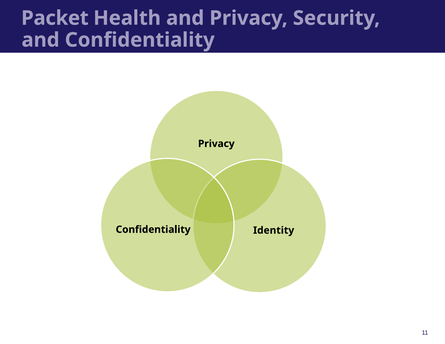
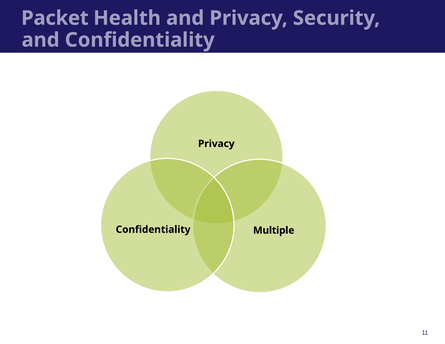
Identity: Identity -> Multiple
